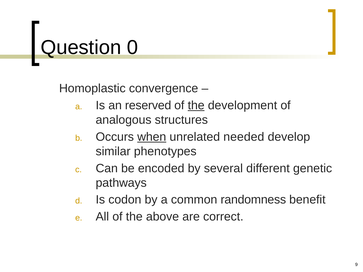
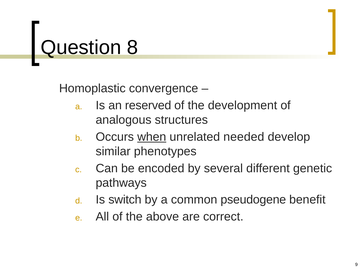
0: 0 -> 8
the at (196, 106) underline: present -> none
codon: codon -> switch
randomness: randomness -> pseudogene
